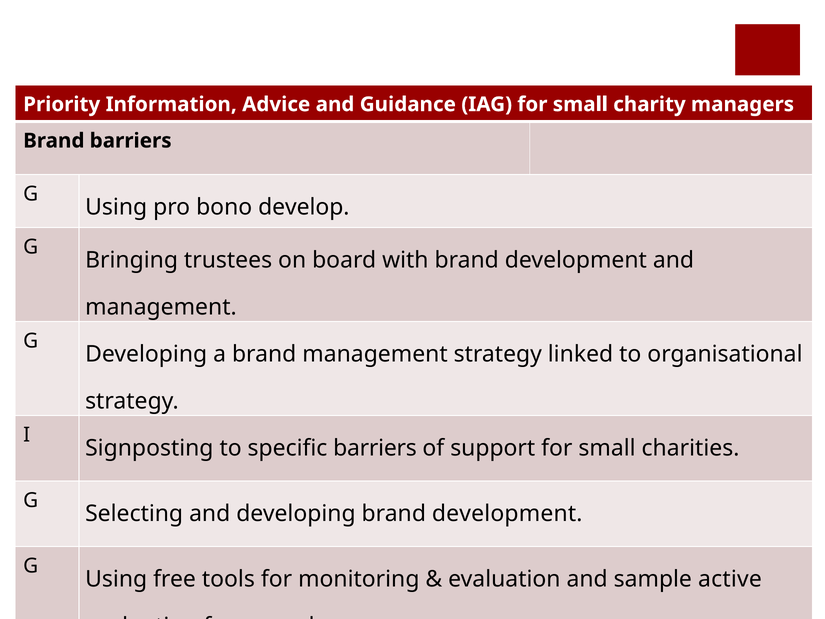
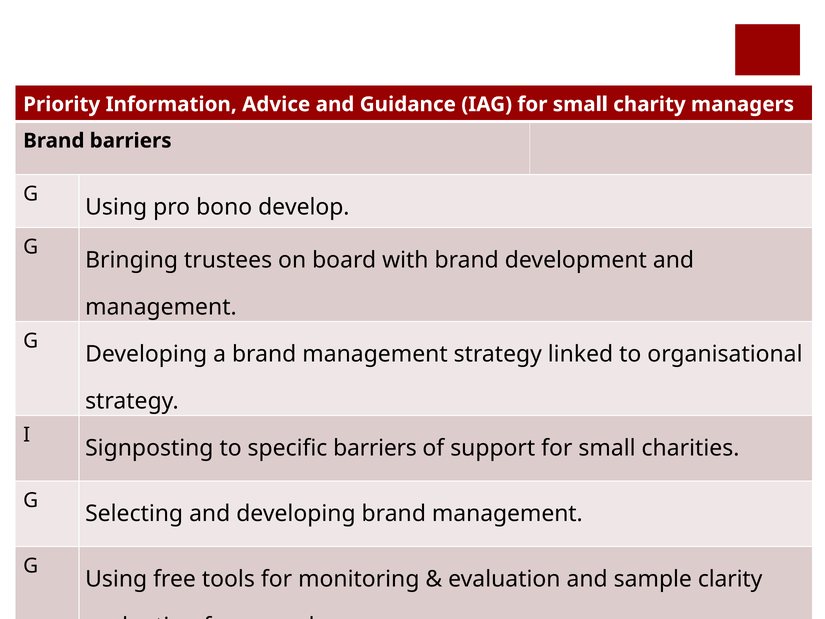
developing brand development: development -> management
active: active -> clarity
